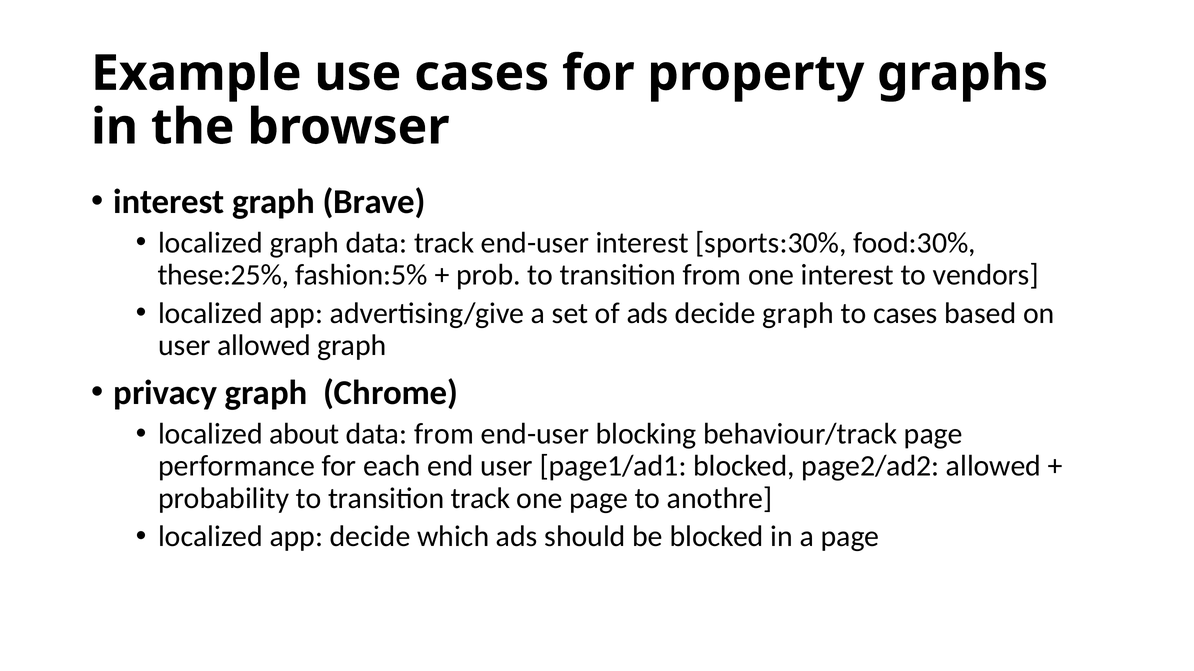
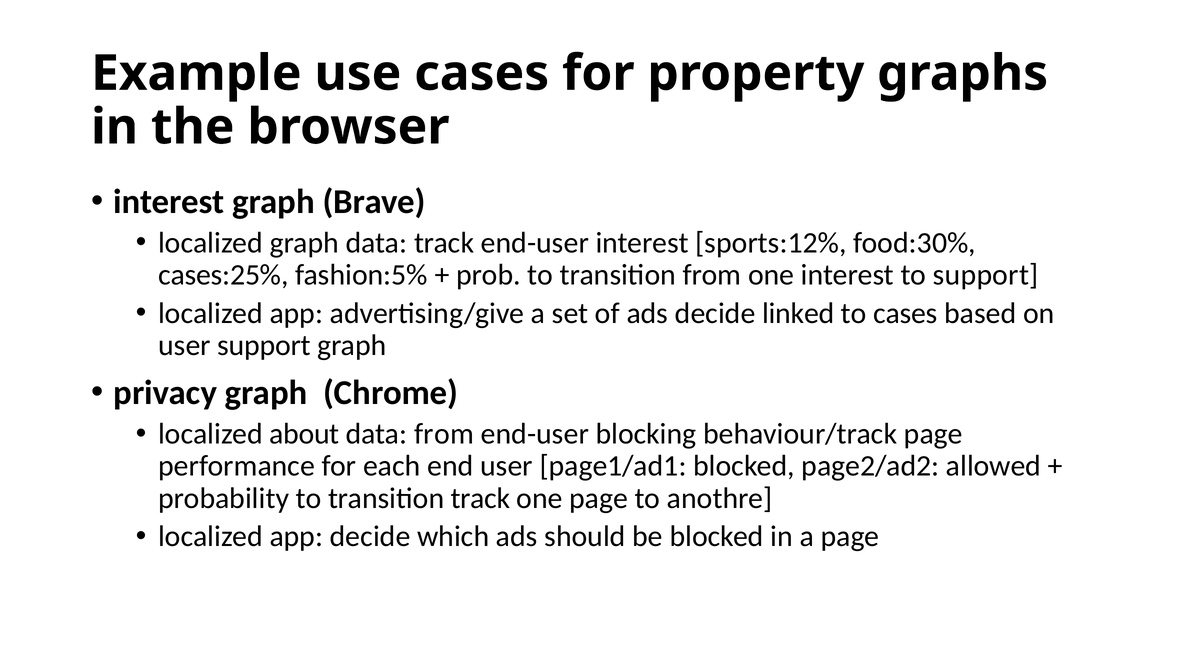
sports:30%: sports:30% -> sports:12%
these:25%: these:25% -> cases:25%
to vendors: vendors -> support
decide graph: graph -> linked
user allowed: allowed -> support
